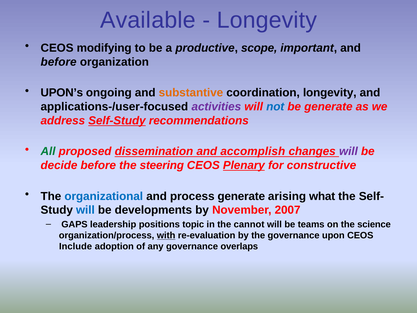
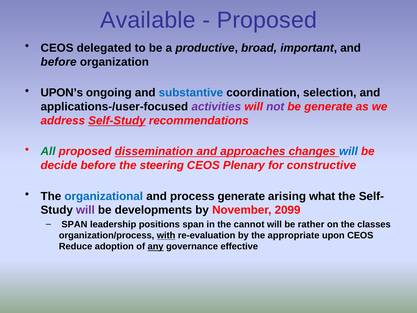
Longevity at (267, 20): Longevity -> Proposed
modifying: modifying -> delegated
scope: scope -> broad
substantive colour: orange -> blue
coordination longevity: longevity -> selection
not colour: blue -> purple
accomplish: accomplish -> approaches
will at (348, 151) colour: purple -> blue
Plenary underline: present -> none
will at (85, 210) colour: blue -> purple
2007: 2007 -> 2099
GAPS at (74, 224): GAPS -> SPAN
positions topic: topic -> span
teams: teams -> rather
science: science -> classes
the governance: governance -> appropriate
Include: Include -> Reduce
any underline: none -> present
overlaps: overlaps -> effective
